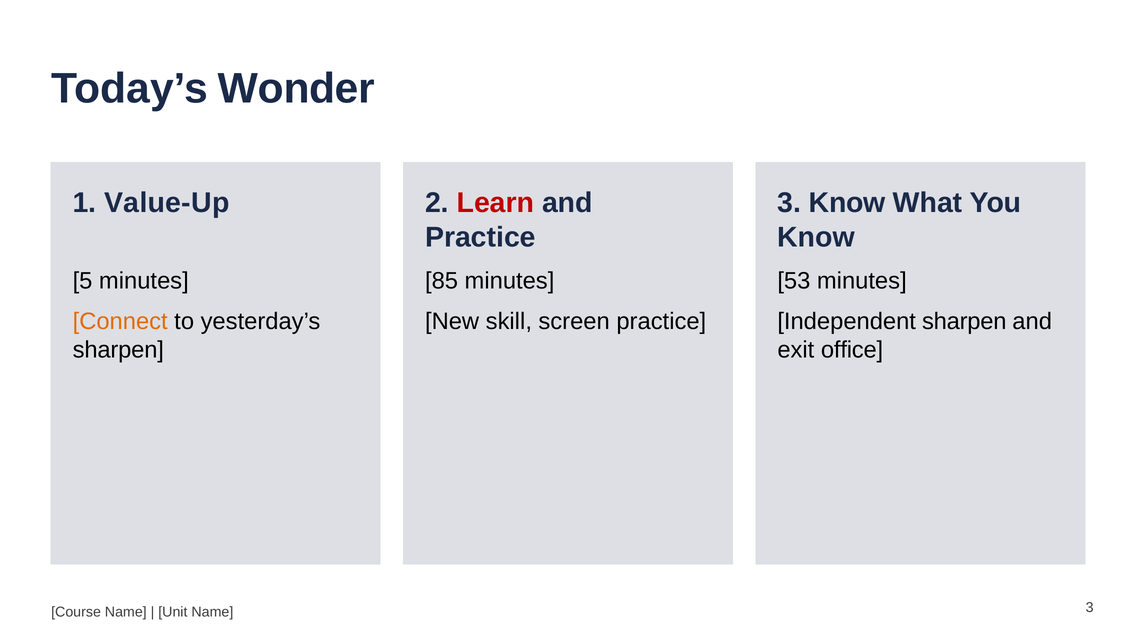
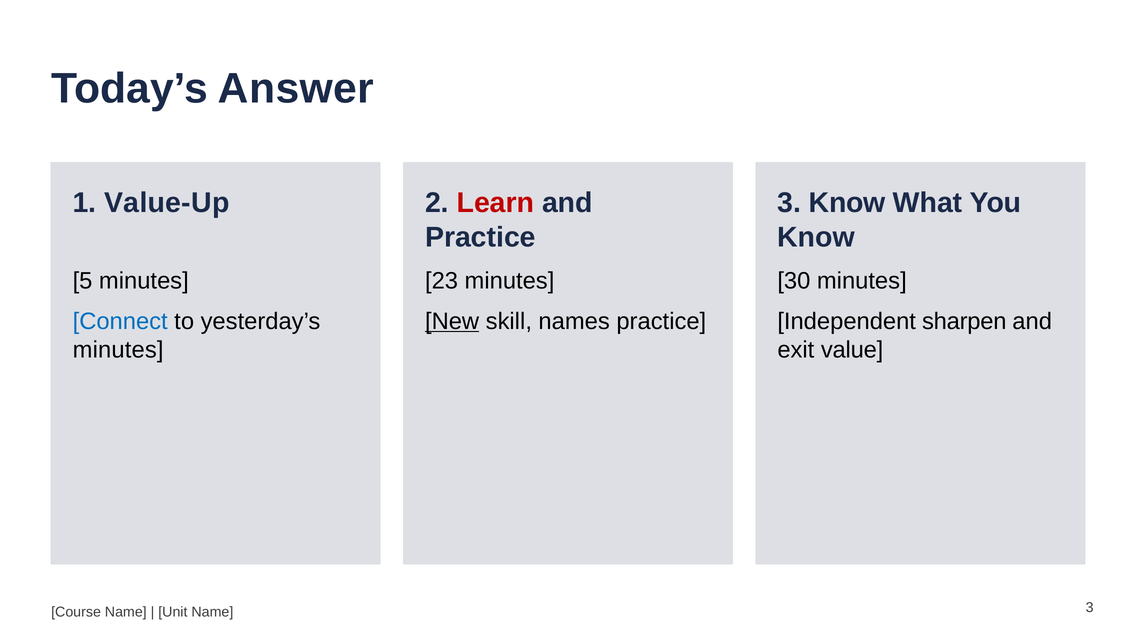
Wonder: Wonder -> Answer
85: 85 -> 23
53: 53 -> 30
Connect colour: orange -> blue
New underline: none -> present
screen: screen -> names
sharpen at (118, 350): sharpen -> minutes
office: office -> value
